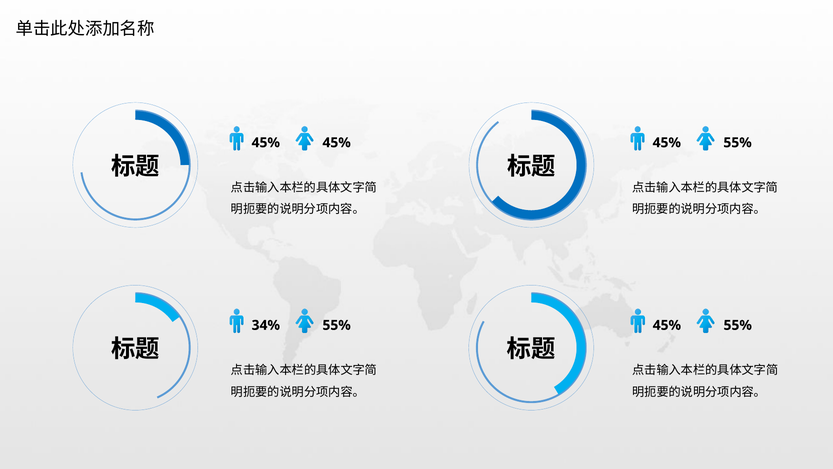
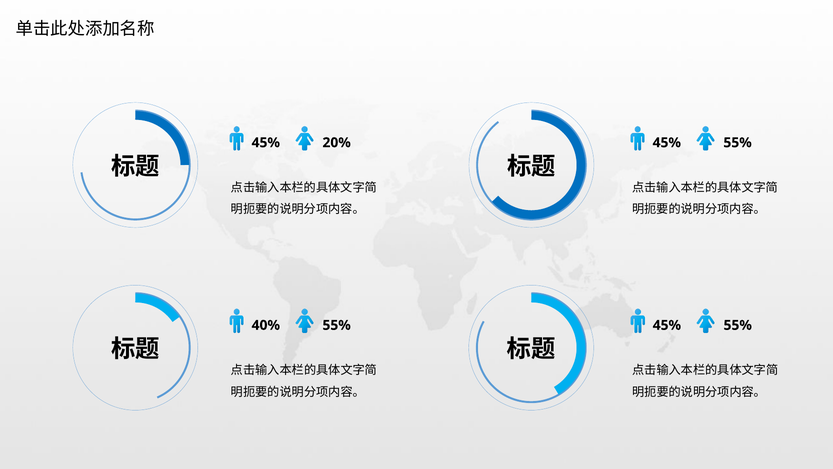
45% 45%: 45% -> 20%
34%: 34% -> 40%
